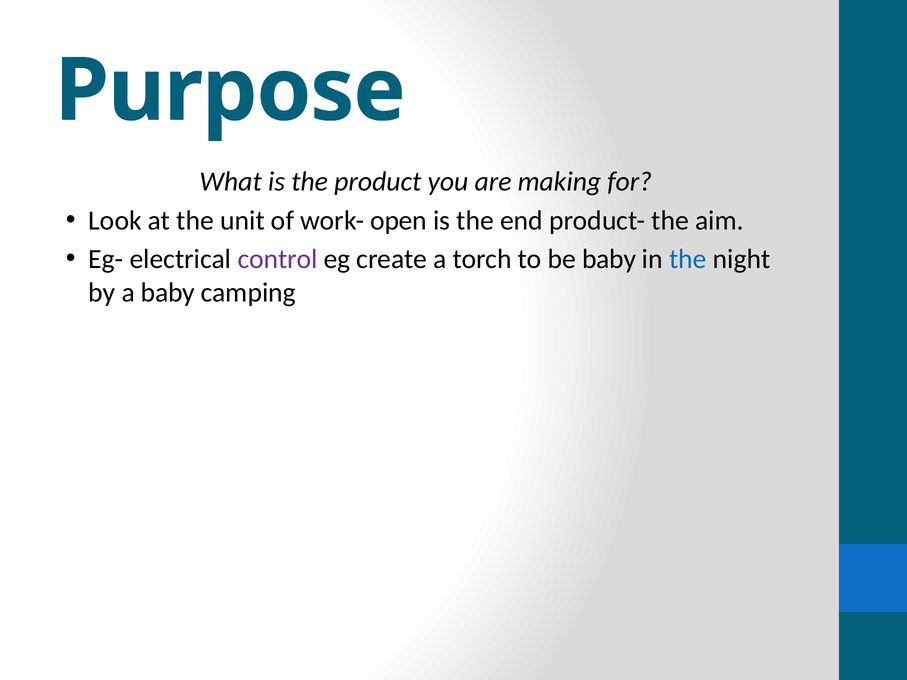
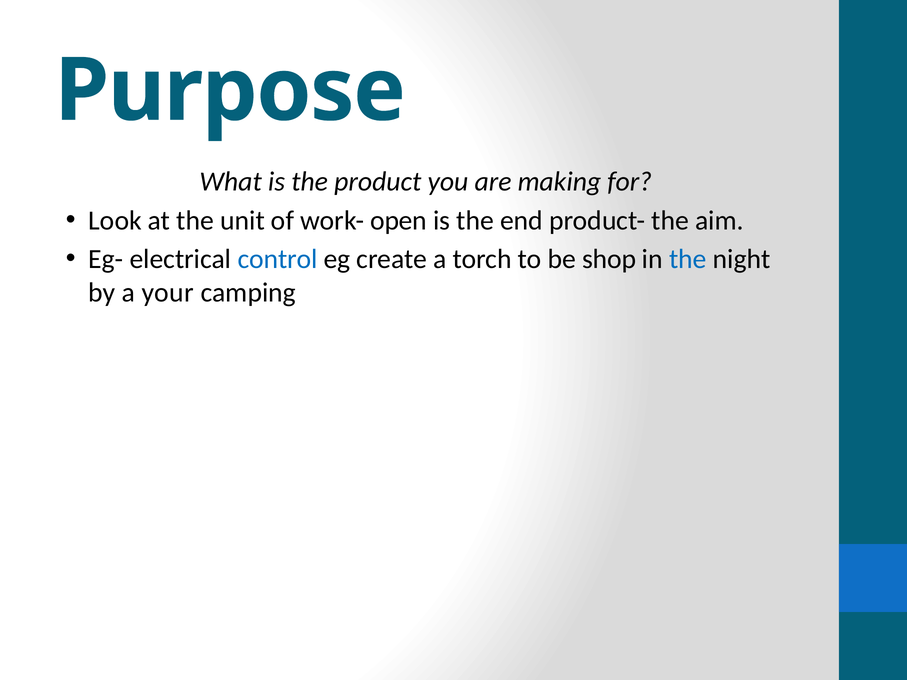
control colour: purple -> blue
be baby: baby -> shop
a baby: baby -> your
